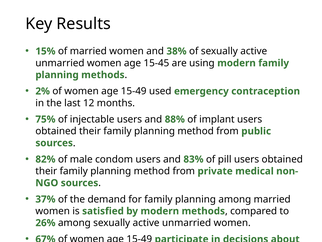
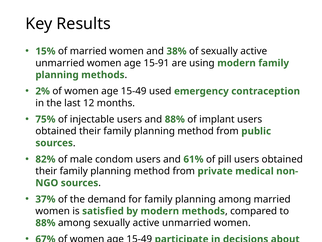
15-45: 15-45 -> 15-91
83%: 83% -> 61%
26% at (45, 222): 26% -> 88%
